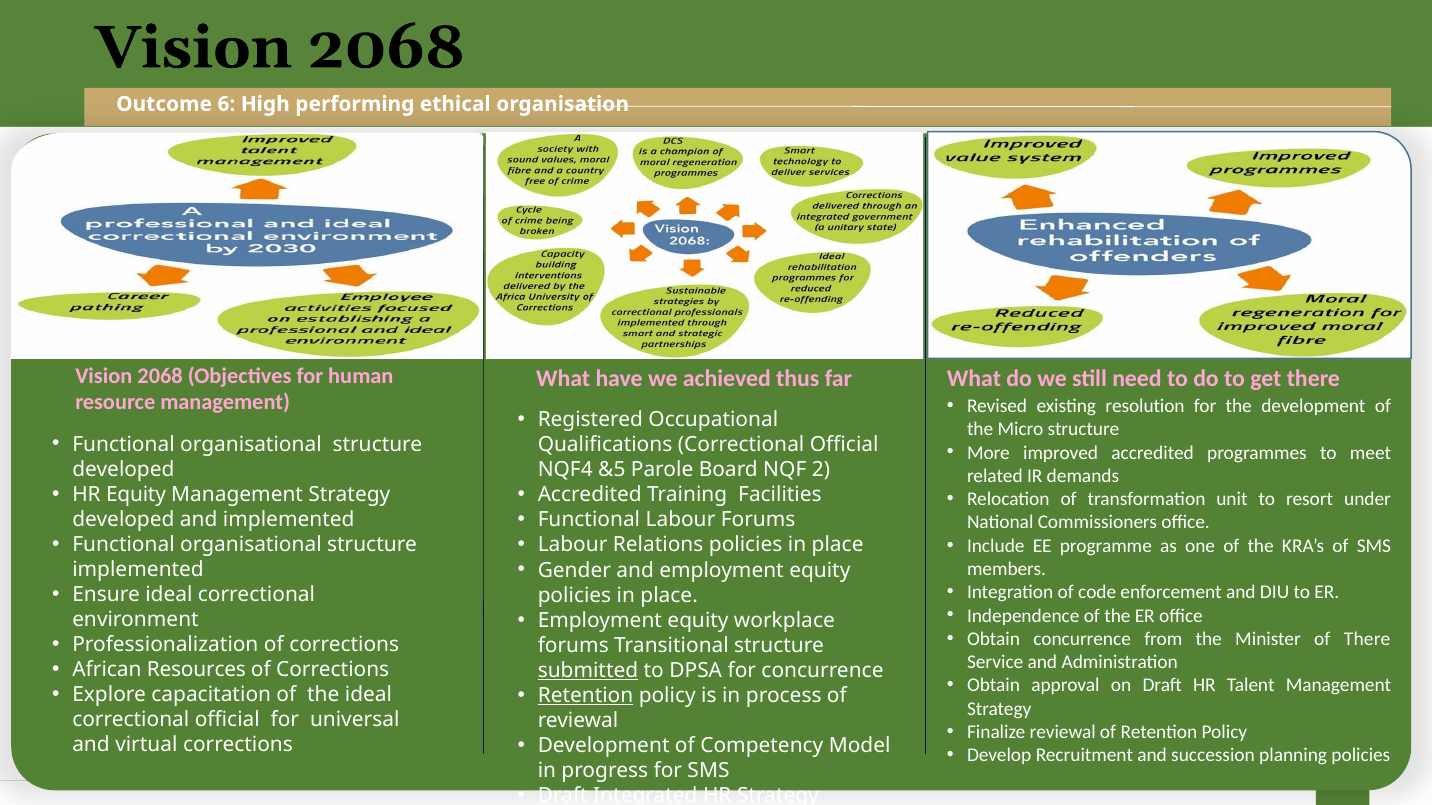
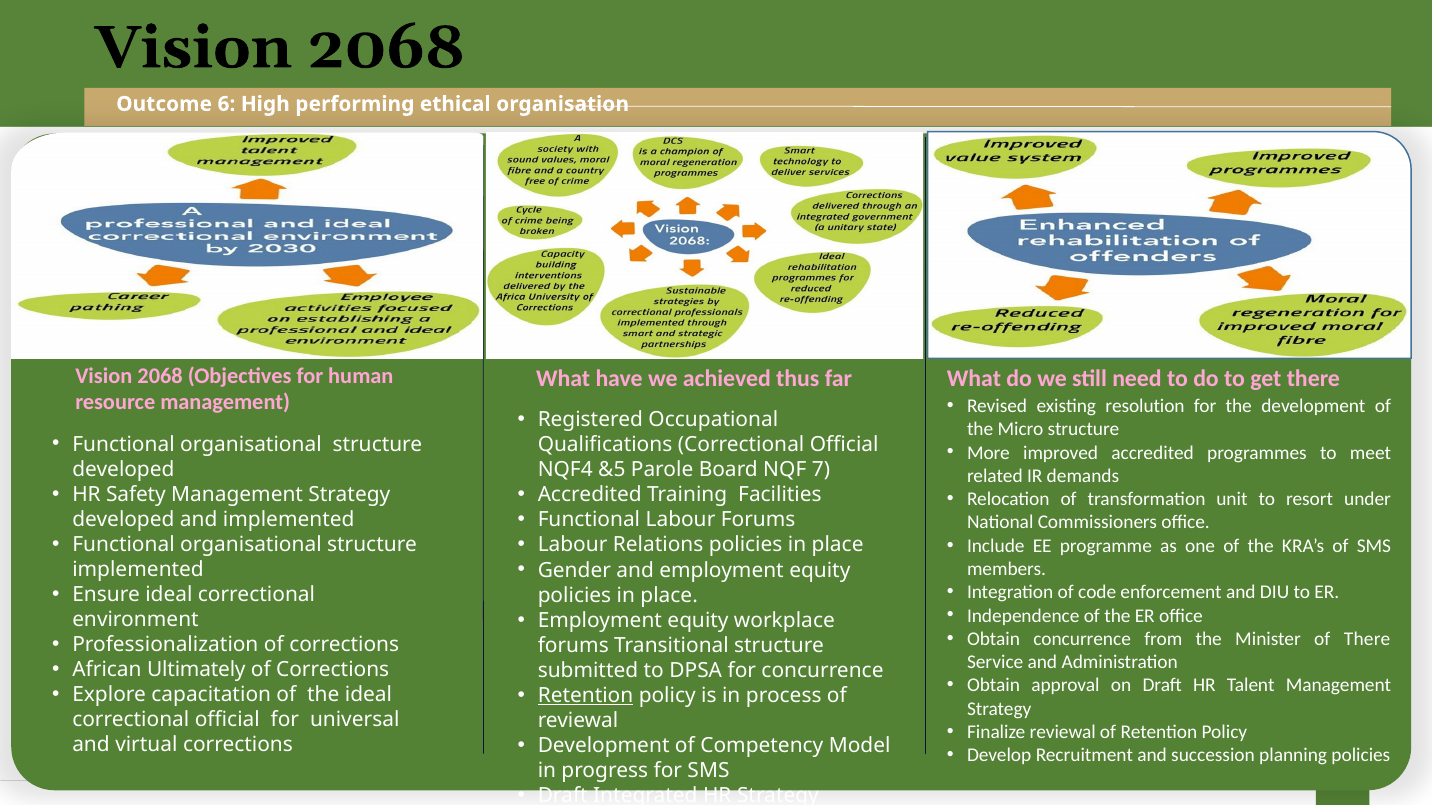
2: 2 -> 7
HR Equity: Equity -> Safety
Resources: Resources -> Ultimately
submitted underline: present -> none
